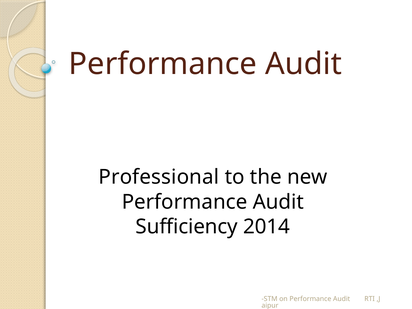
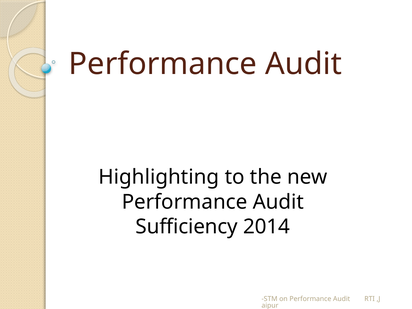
Professional: Professional -> Highlighting
